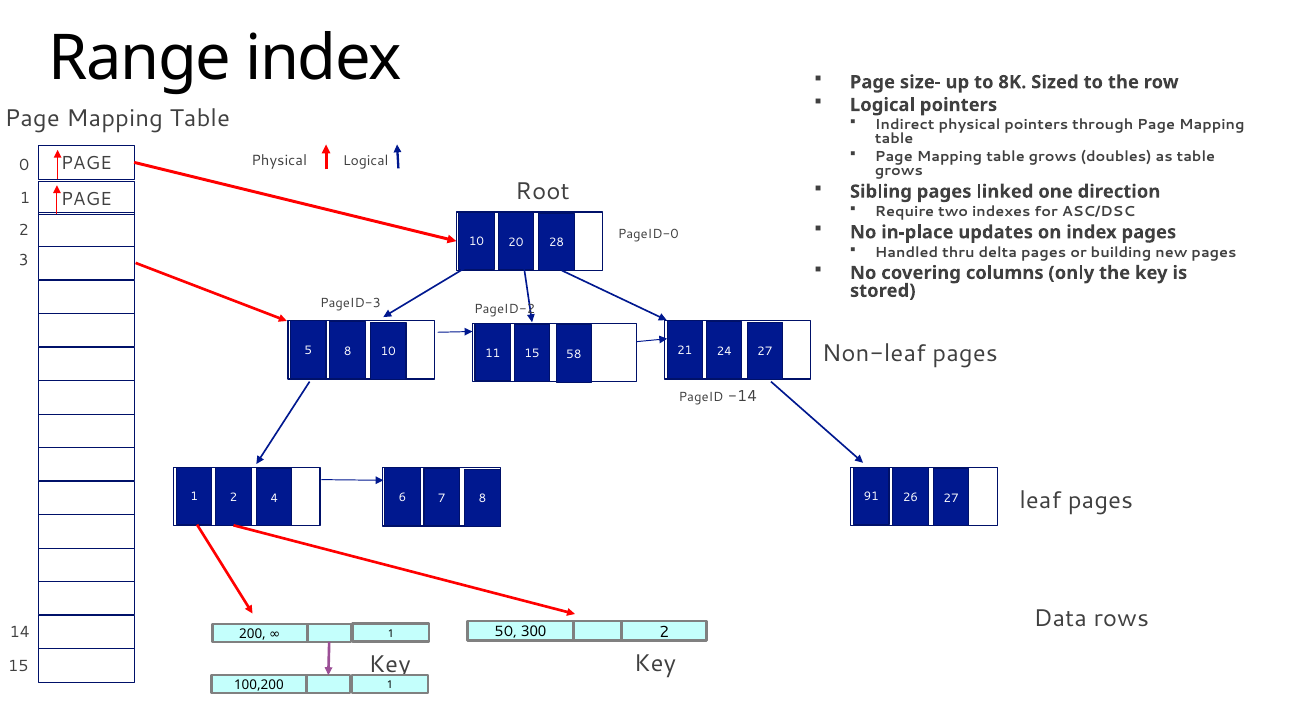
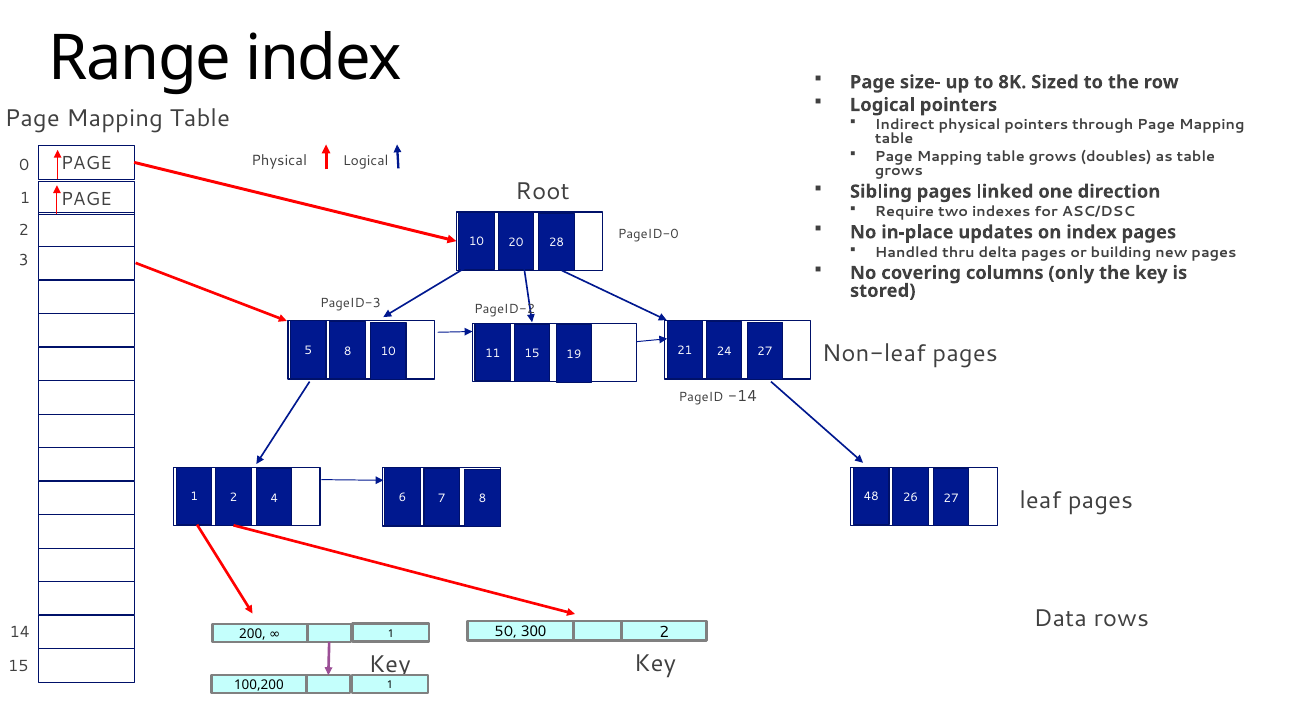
58: 58 -> 19
91: 91 -> 48
